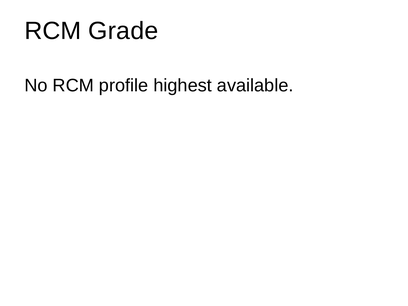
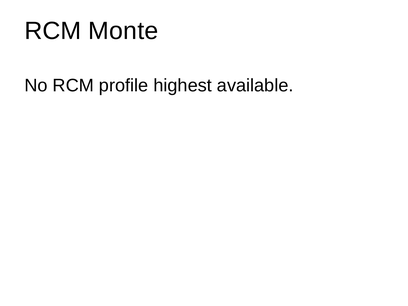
Grade: Grade -> Monte
